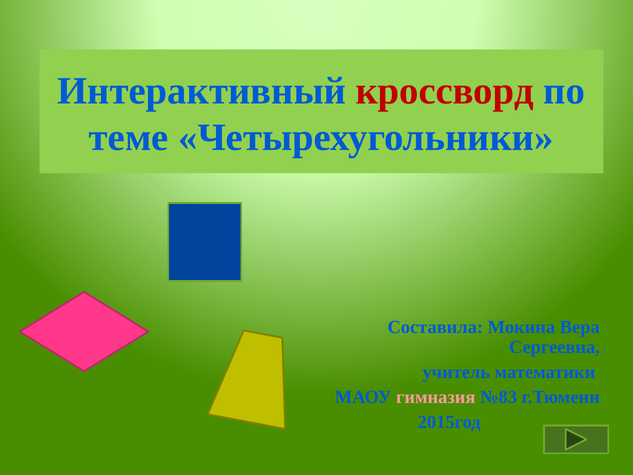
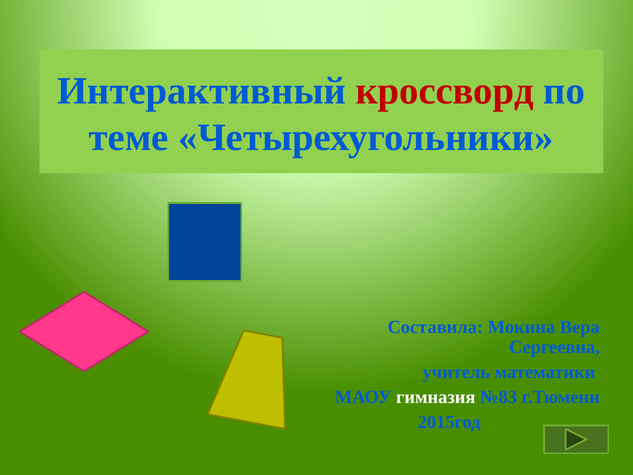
гимназия colour: pink -> white
